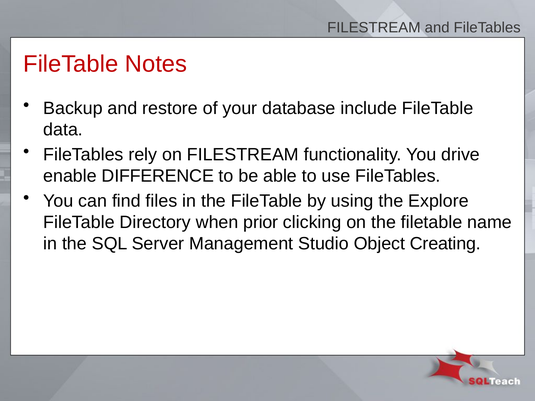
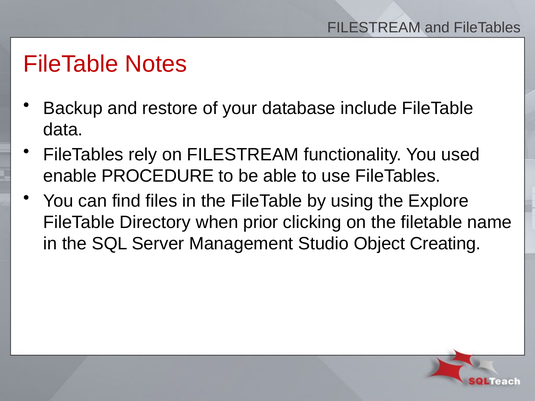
drive: drive -> used
DIFFERENCE: DIFFERENCE -> PROCEDURE
